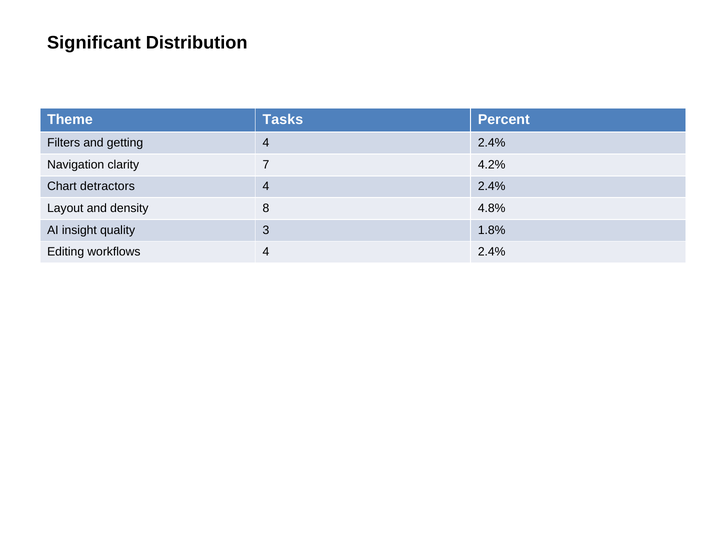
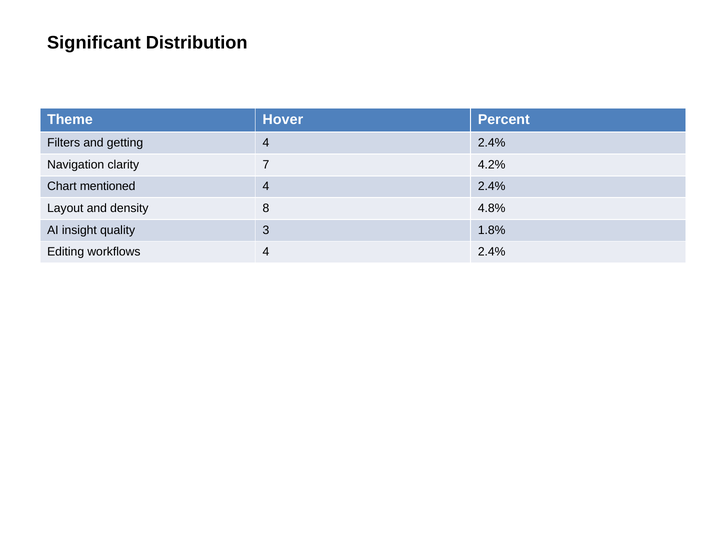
Tasks: Tasks -> Hover
detractors: detractors -> mentioned
